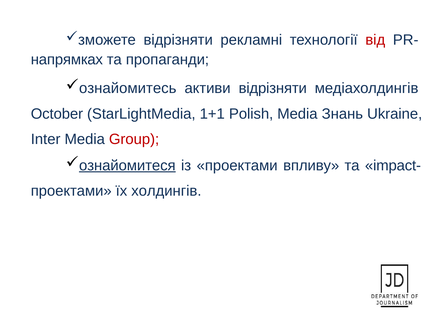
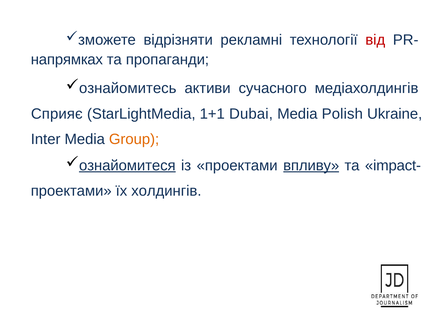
активи відрізняти: відрізняти -> сучасного
October: October -> Сприяє
Polish: Polish -> Dubai
Знань: Знань -> Polish
Group colour: red -> orange
впливу underline: none -> present
